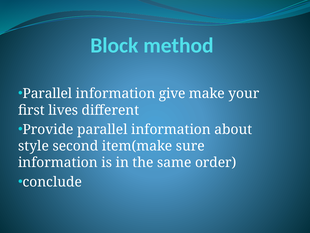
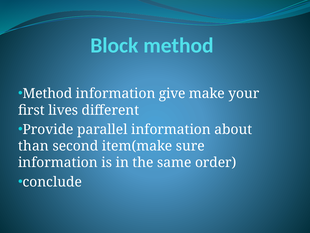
Parallel at (47, 93): Parallel -> Method
style: style -> than
